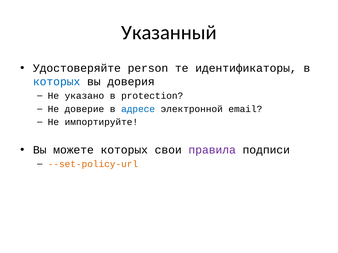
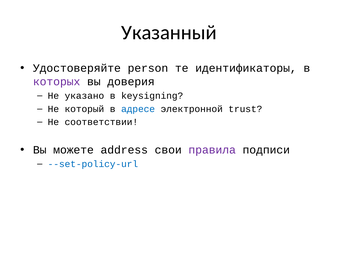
которых at (57, 82) colour: blue -> purple
protection: protection -> keysigning
доверие: доверие -> который
email: email -> trust
импортируйте: импортируйте -> соответствии
можете которых: которых -> address
--set-policy-url colour: orange -> blue
